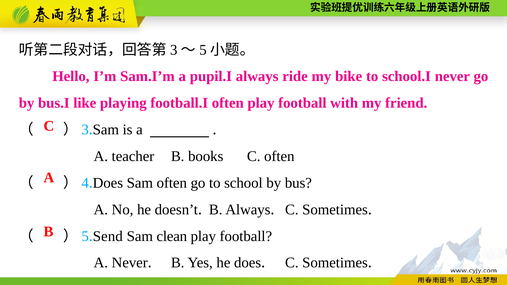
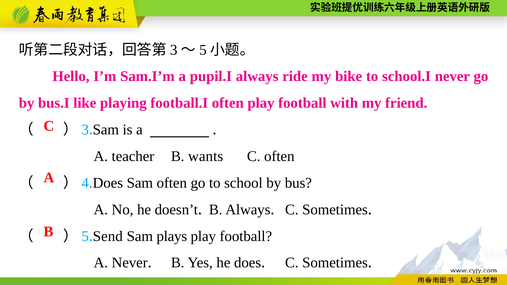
books: books -> wants
clean: clean -> plays
